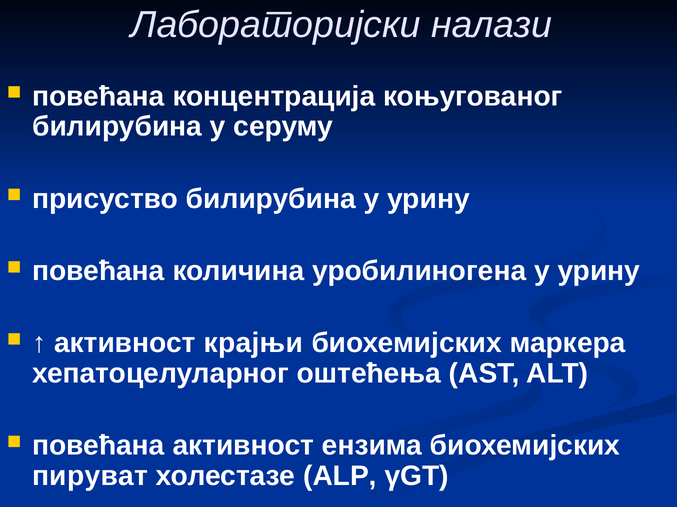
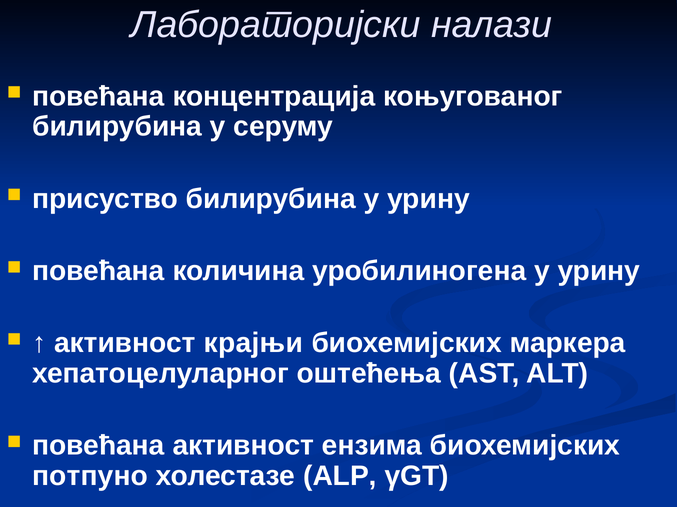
пируват: пируват -> потпуно
